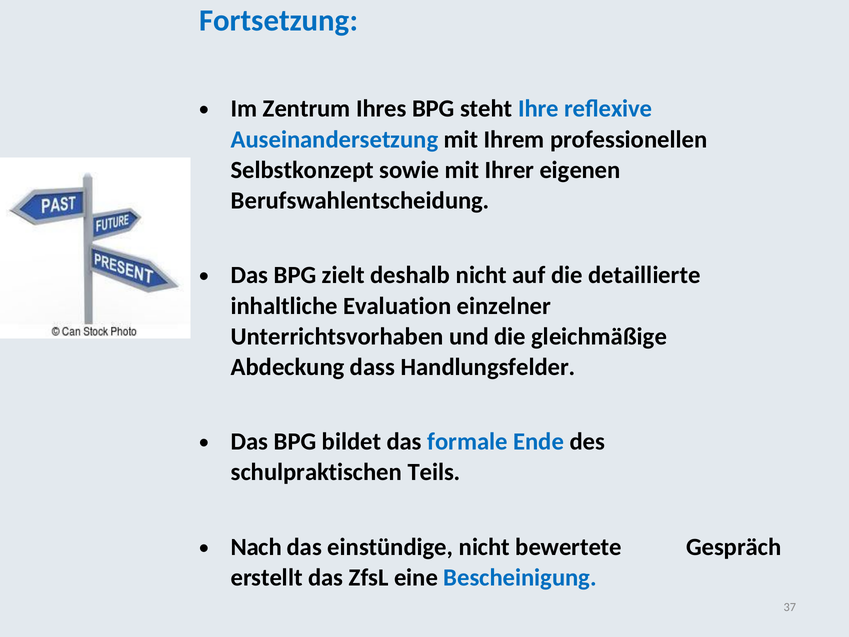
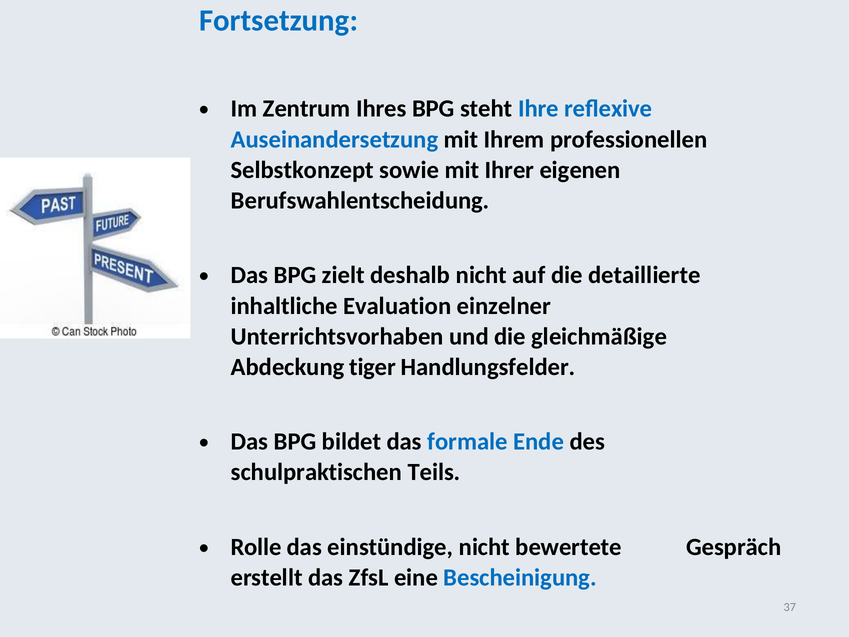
dass: dass -> tiger
Nach: Nach -> Rolle
